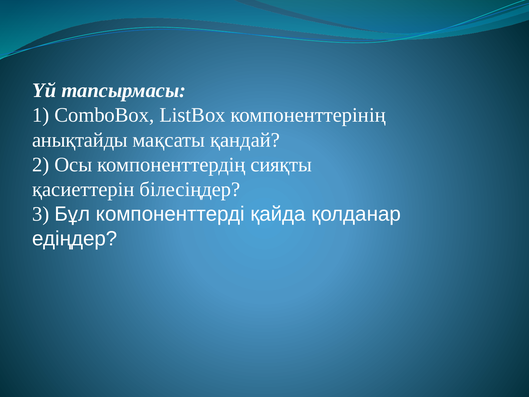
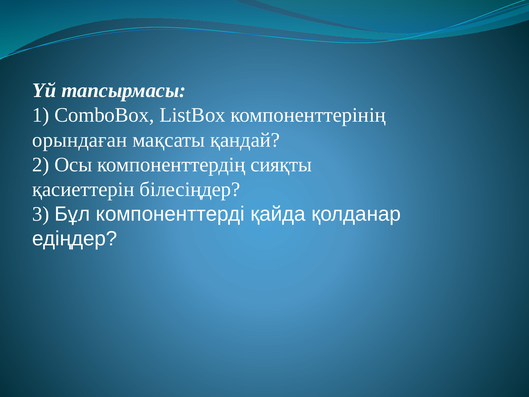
анықтайды: анықтайды -> орындаған
